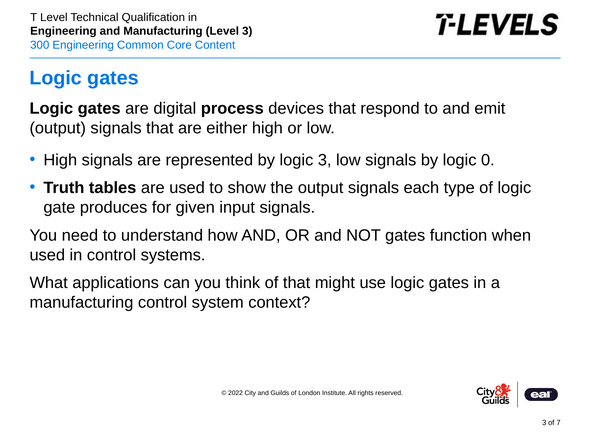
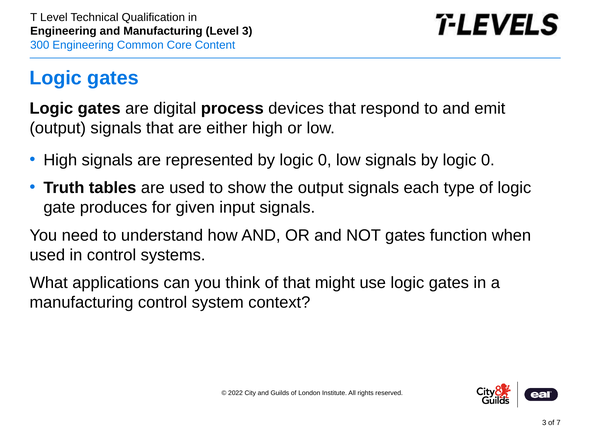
represented by logic 3: 3 -> 0
